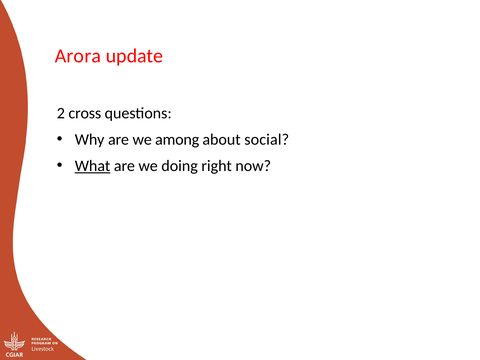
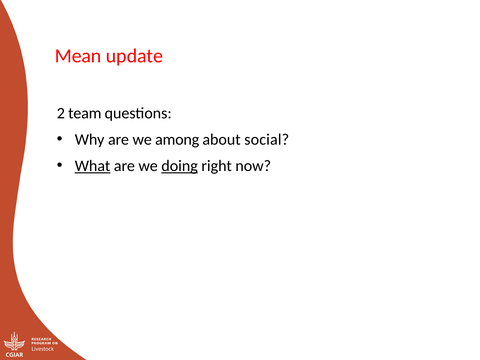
Arora: Arora -> Mean
cross: cross -> team
doing underline: none -> present
